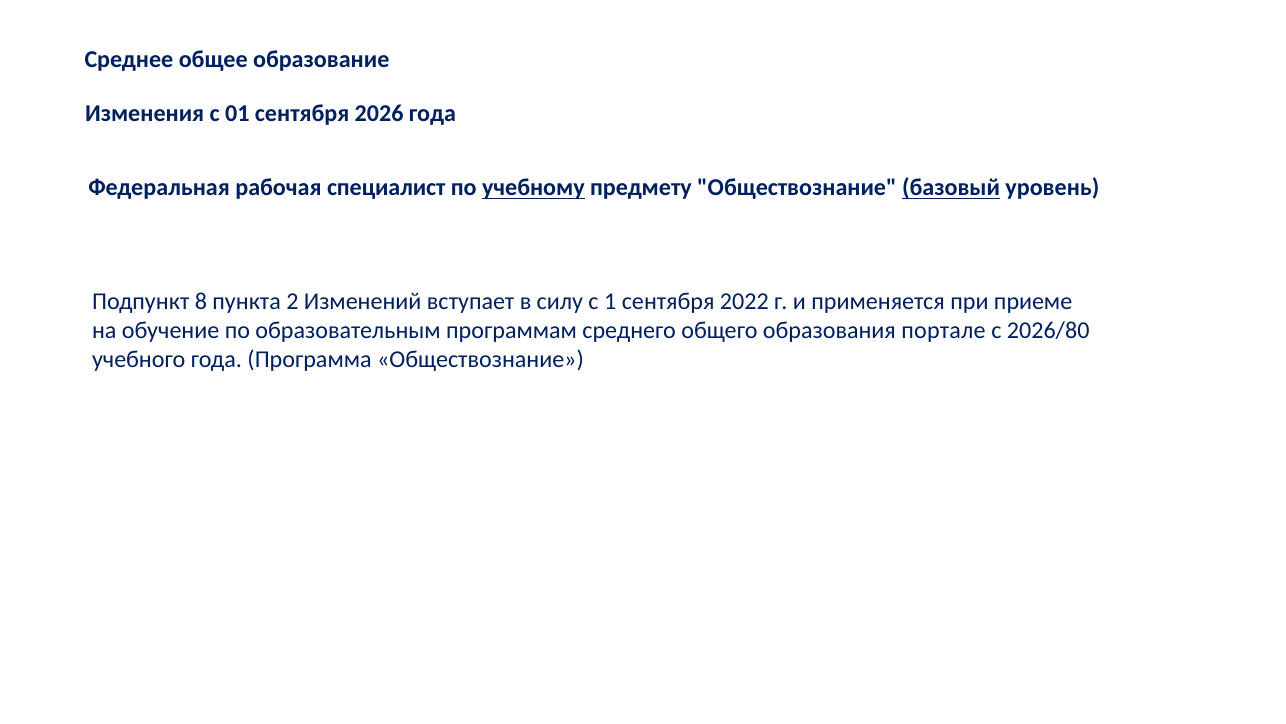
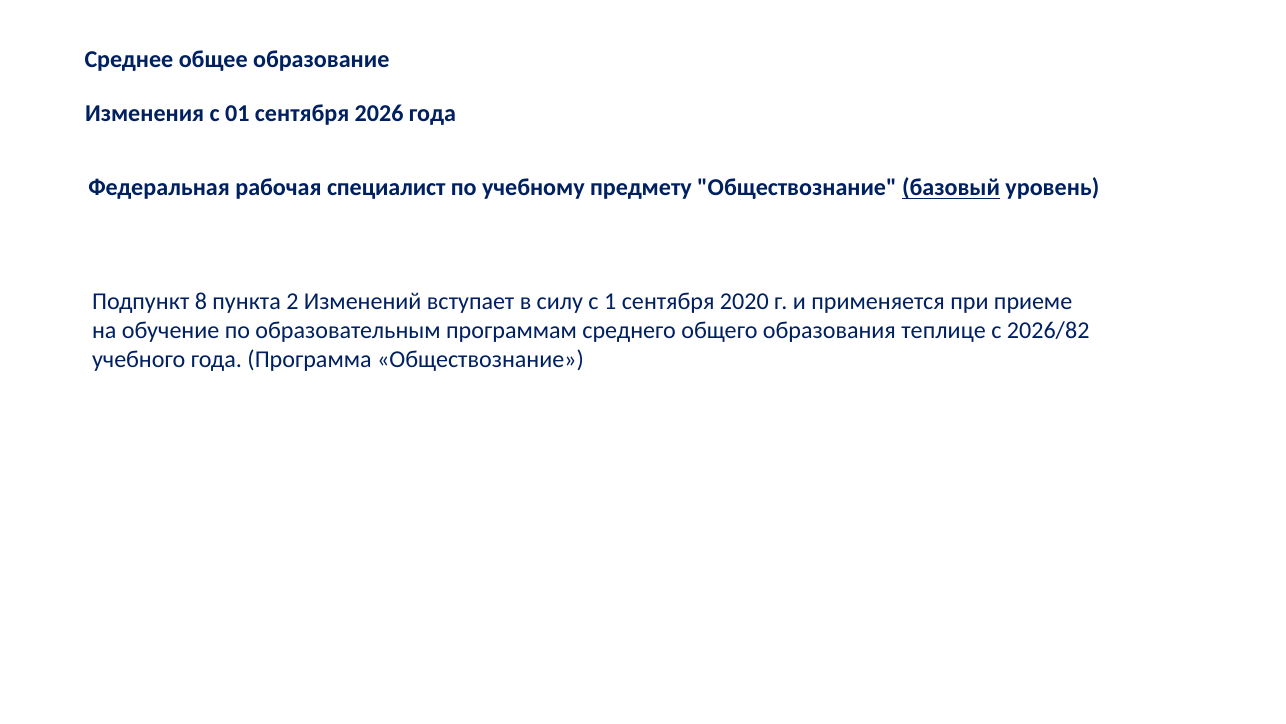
учебному underline: present -> none
2022: 2022 -> 2020
портале: портале -> теплице
2026/80: 2026/80 -> 2026/82
